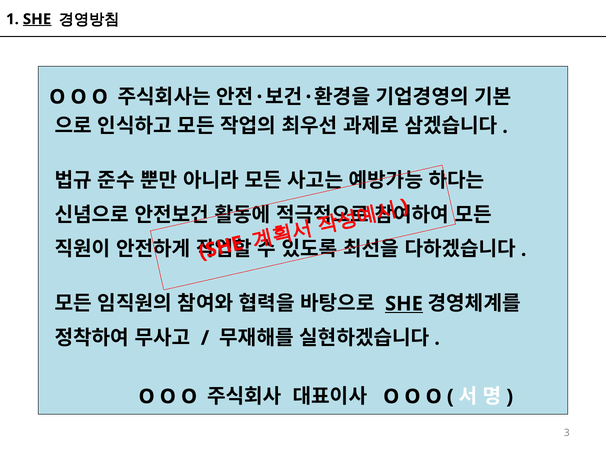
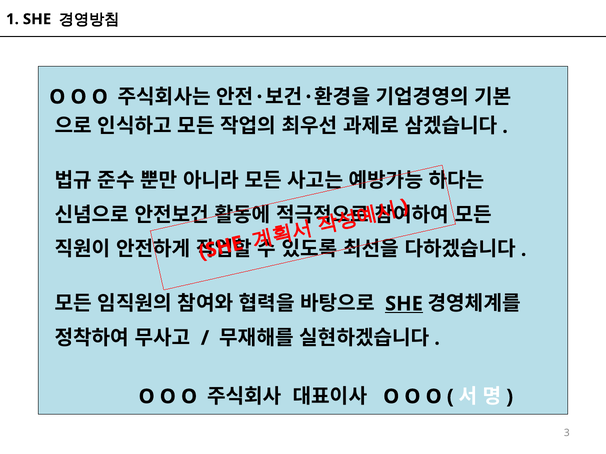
SHE at (37, 19) underline: present -> none
